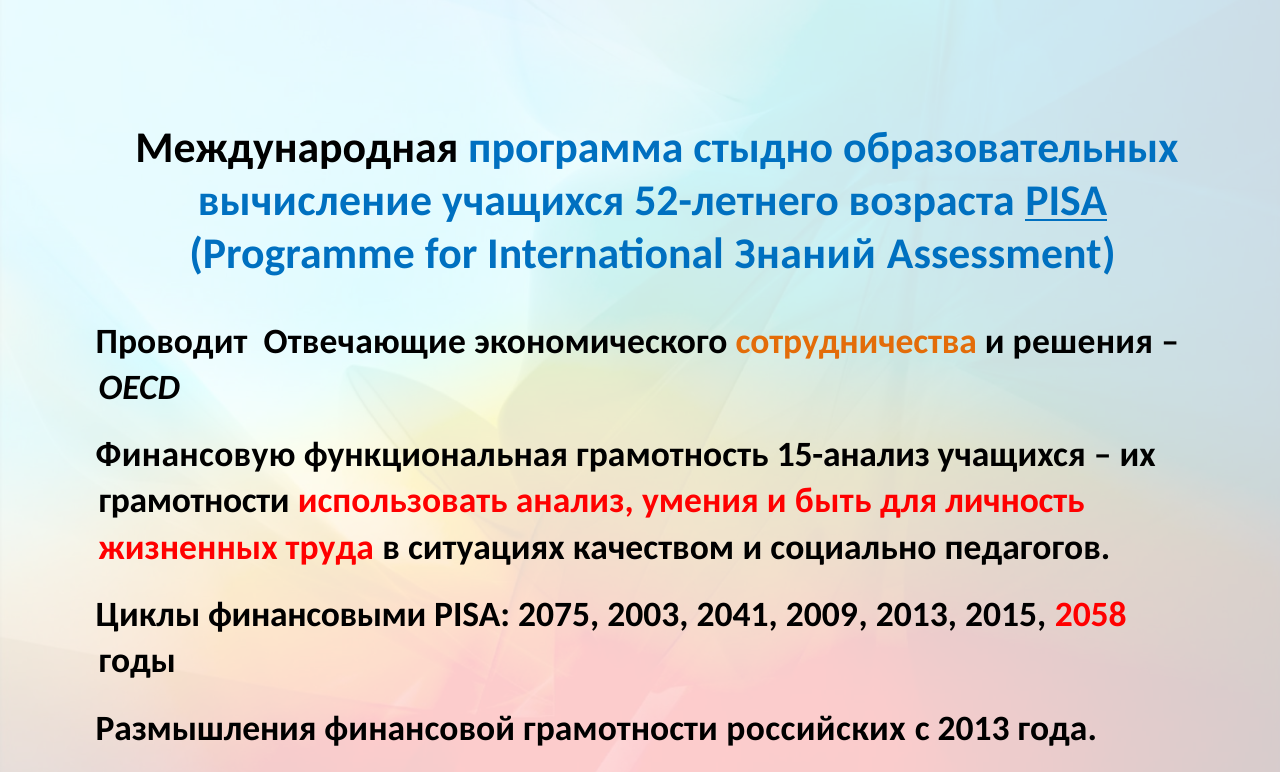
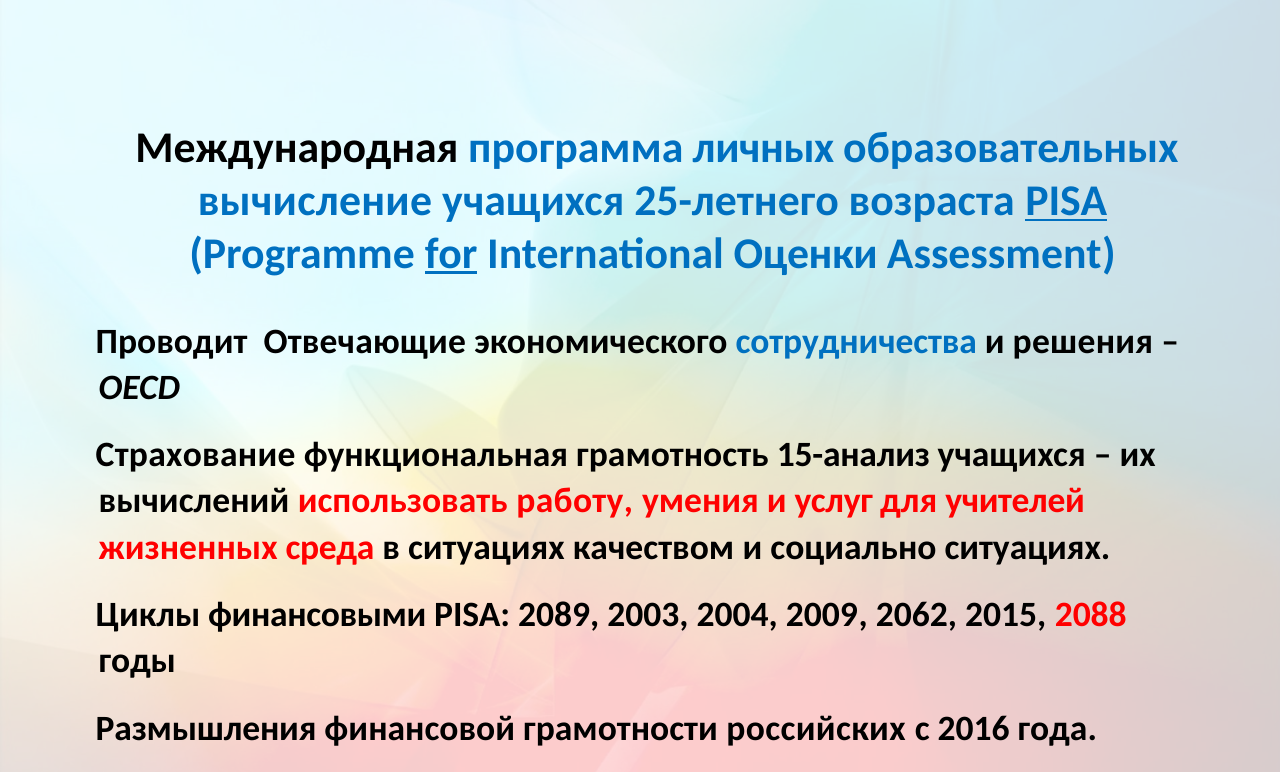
стыдно: стыдно -> личных
52-летнего: 52-летнего -> 25-летнего
for underline: none -> present
Знаний: Знаний -> Оценки
сотрудничества colour: orange -> blue
Финансовую: Финансовую -> Страхование
грамотности at (194, 501): грамотности -> вычислений
анализ: анализ -> работу
быть: быть -> услуг
личность: личность -> учителей
труда: труда -> среда
социально педагогов: педагогов -> ситуациях
2075: 2075 -> 2089
2041: 2041 -> 2004
2009 2013: 2013 -> 2062
2058: 2058 -> 2088
с 2013: 2013 -> 2016
